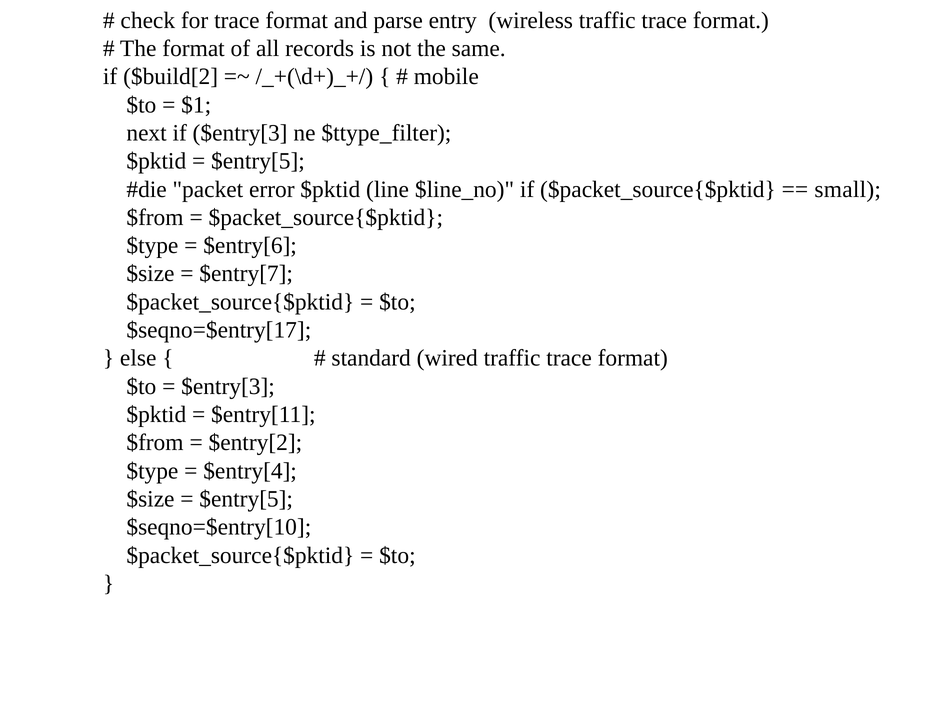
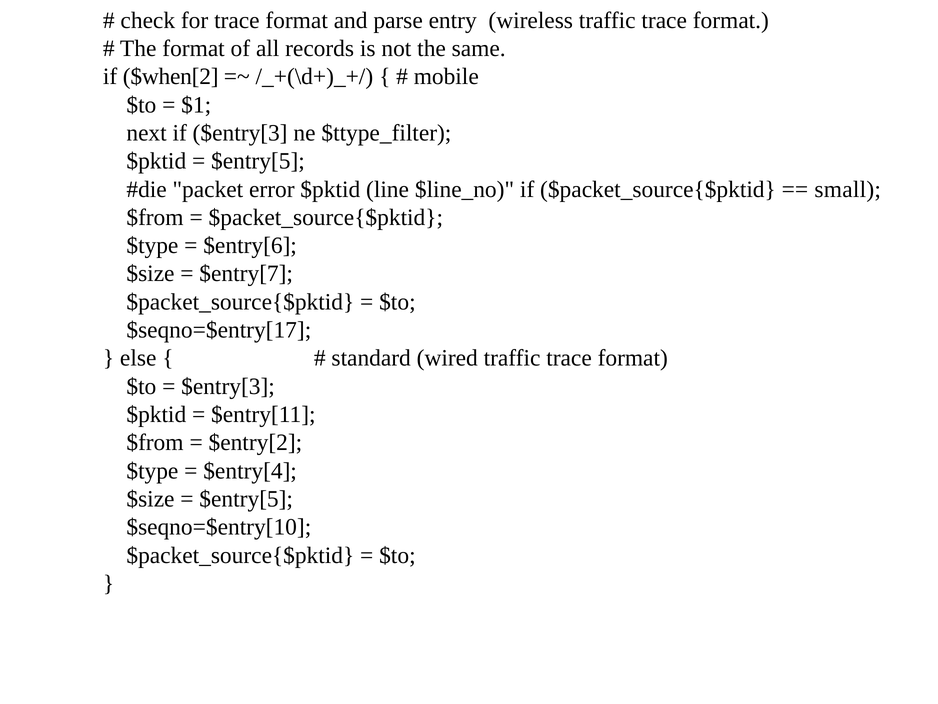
$build[2: $build[2 -> $when[2
